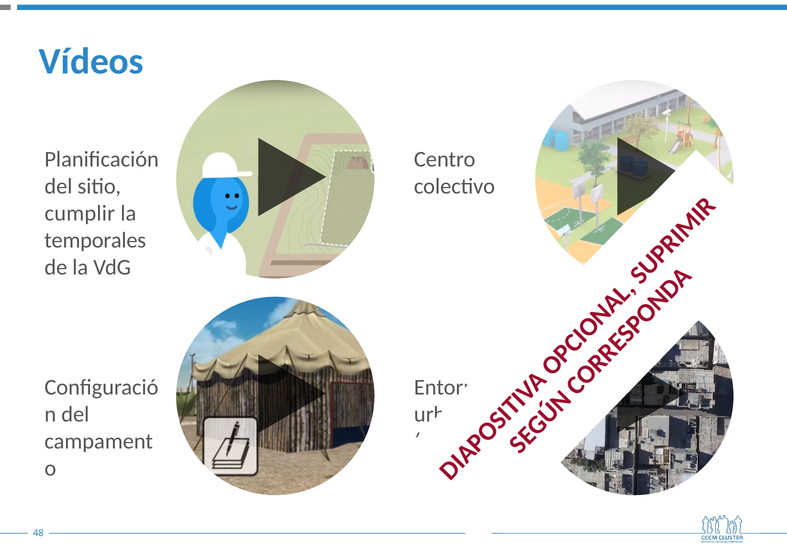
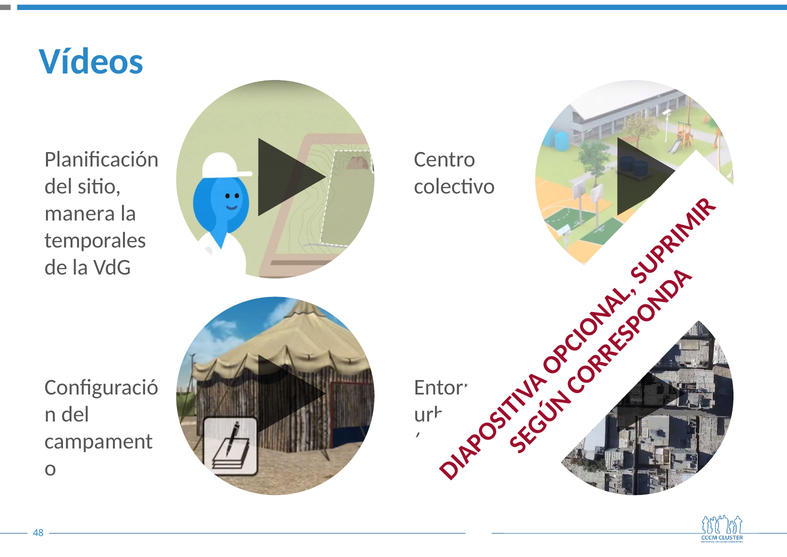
cumplir: cumplir -> manera
